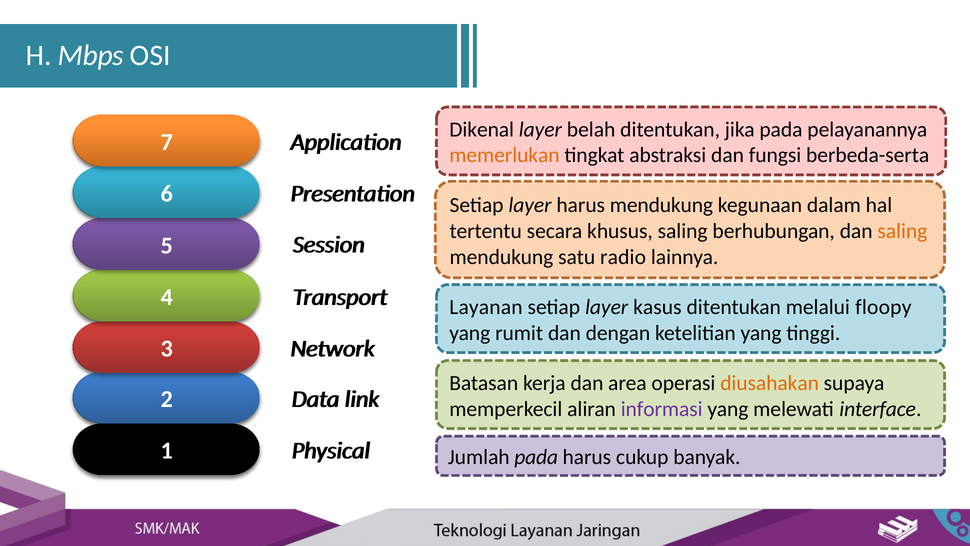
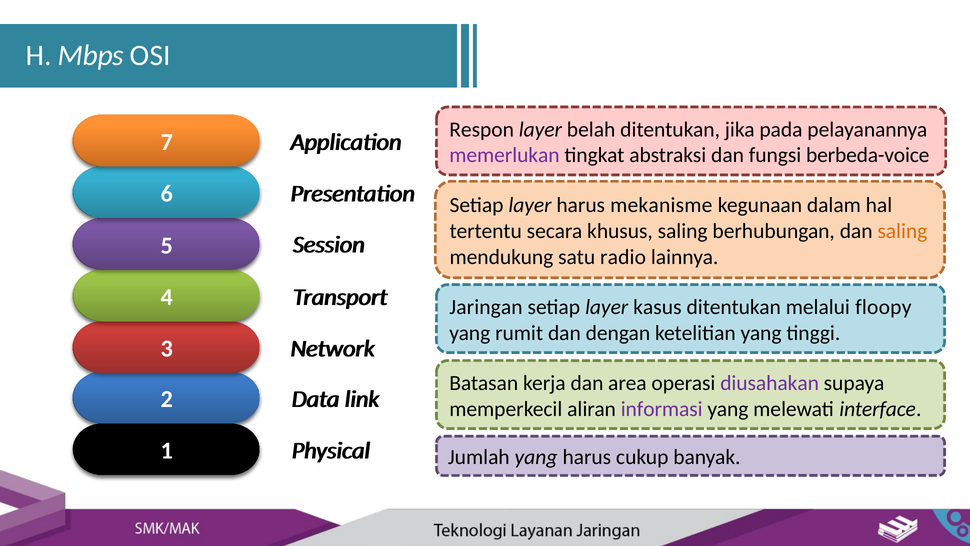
Dikenal: Dikenal -> Respon
memerlukan colour: orange -> purple
berbeda-serta: berbeda-serta -> berbeda-voice
harus mendukung: mendukung -> mekanisme
Layanan: Layanan -> Jaringan
diusahakan colour: orange -> purple
Jumlah pada: pada -> yang
